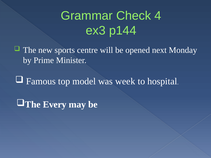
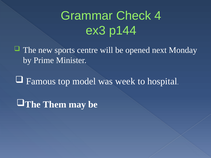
Every: Every -> Them
